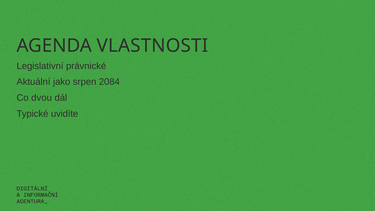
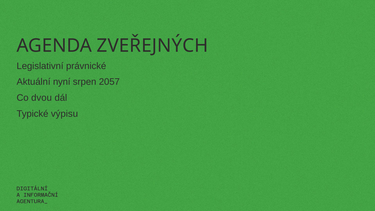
VLASTNOSTI: VLASTNOSTI -> ZVEŘEJNÝCH
jako: jako -> nyní
2084: 2084 -> 2057
uvidíte: uvidíte -> výpisu
